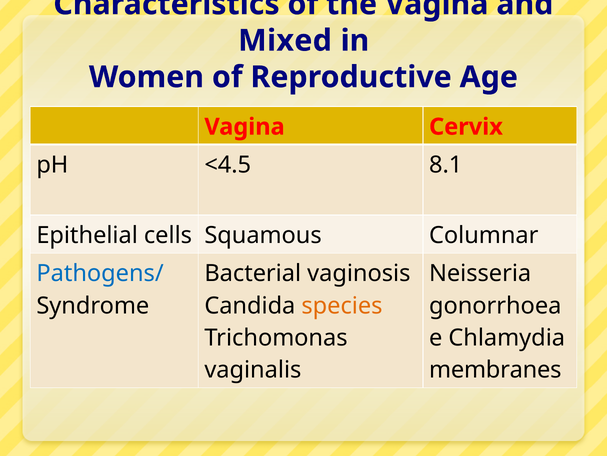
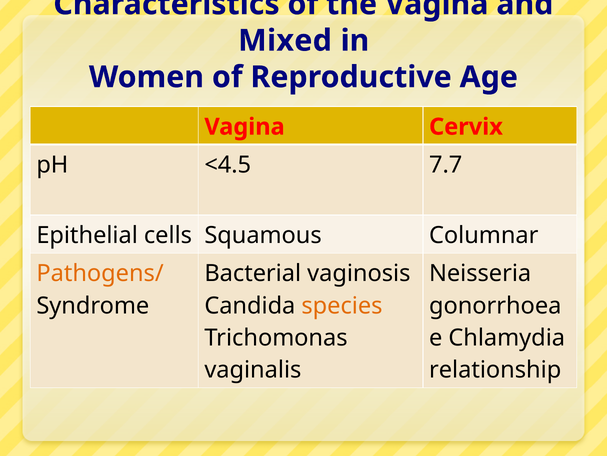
8.1: 8.1 -> 7.7
Pathogens/ colour: blue -> orange
membranes: membranes -> relationship
